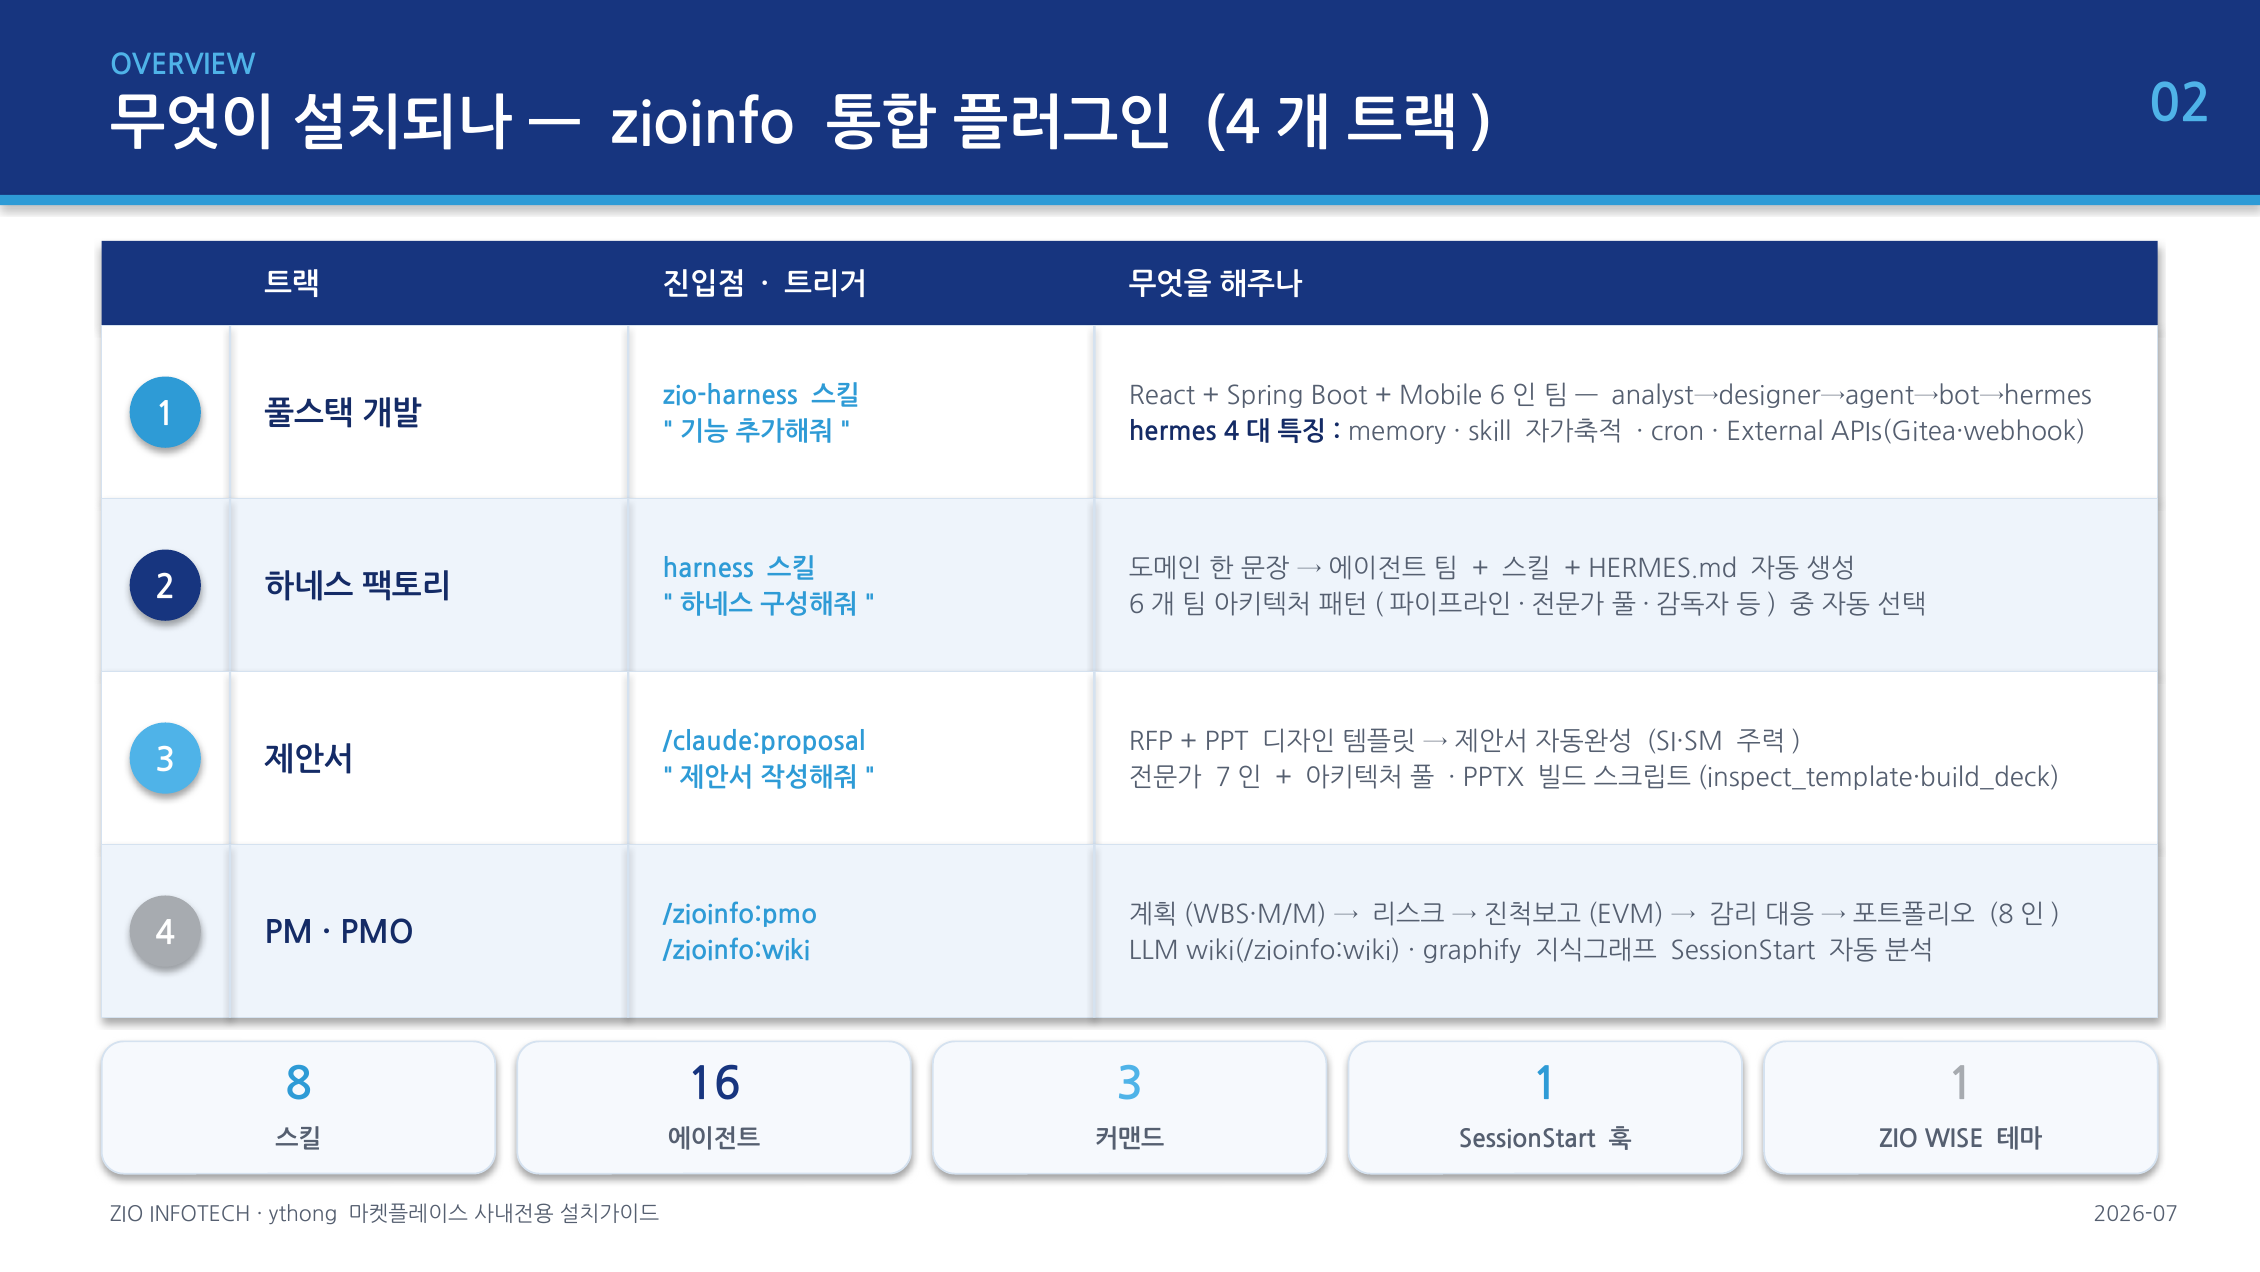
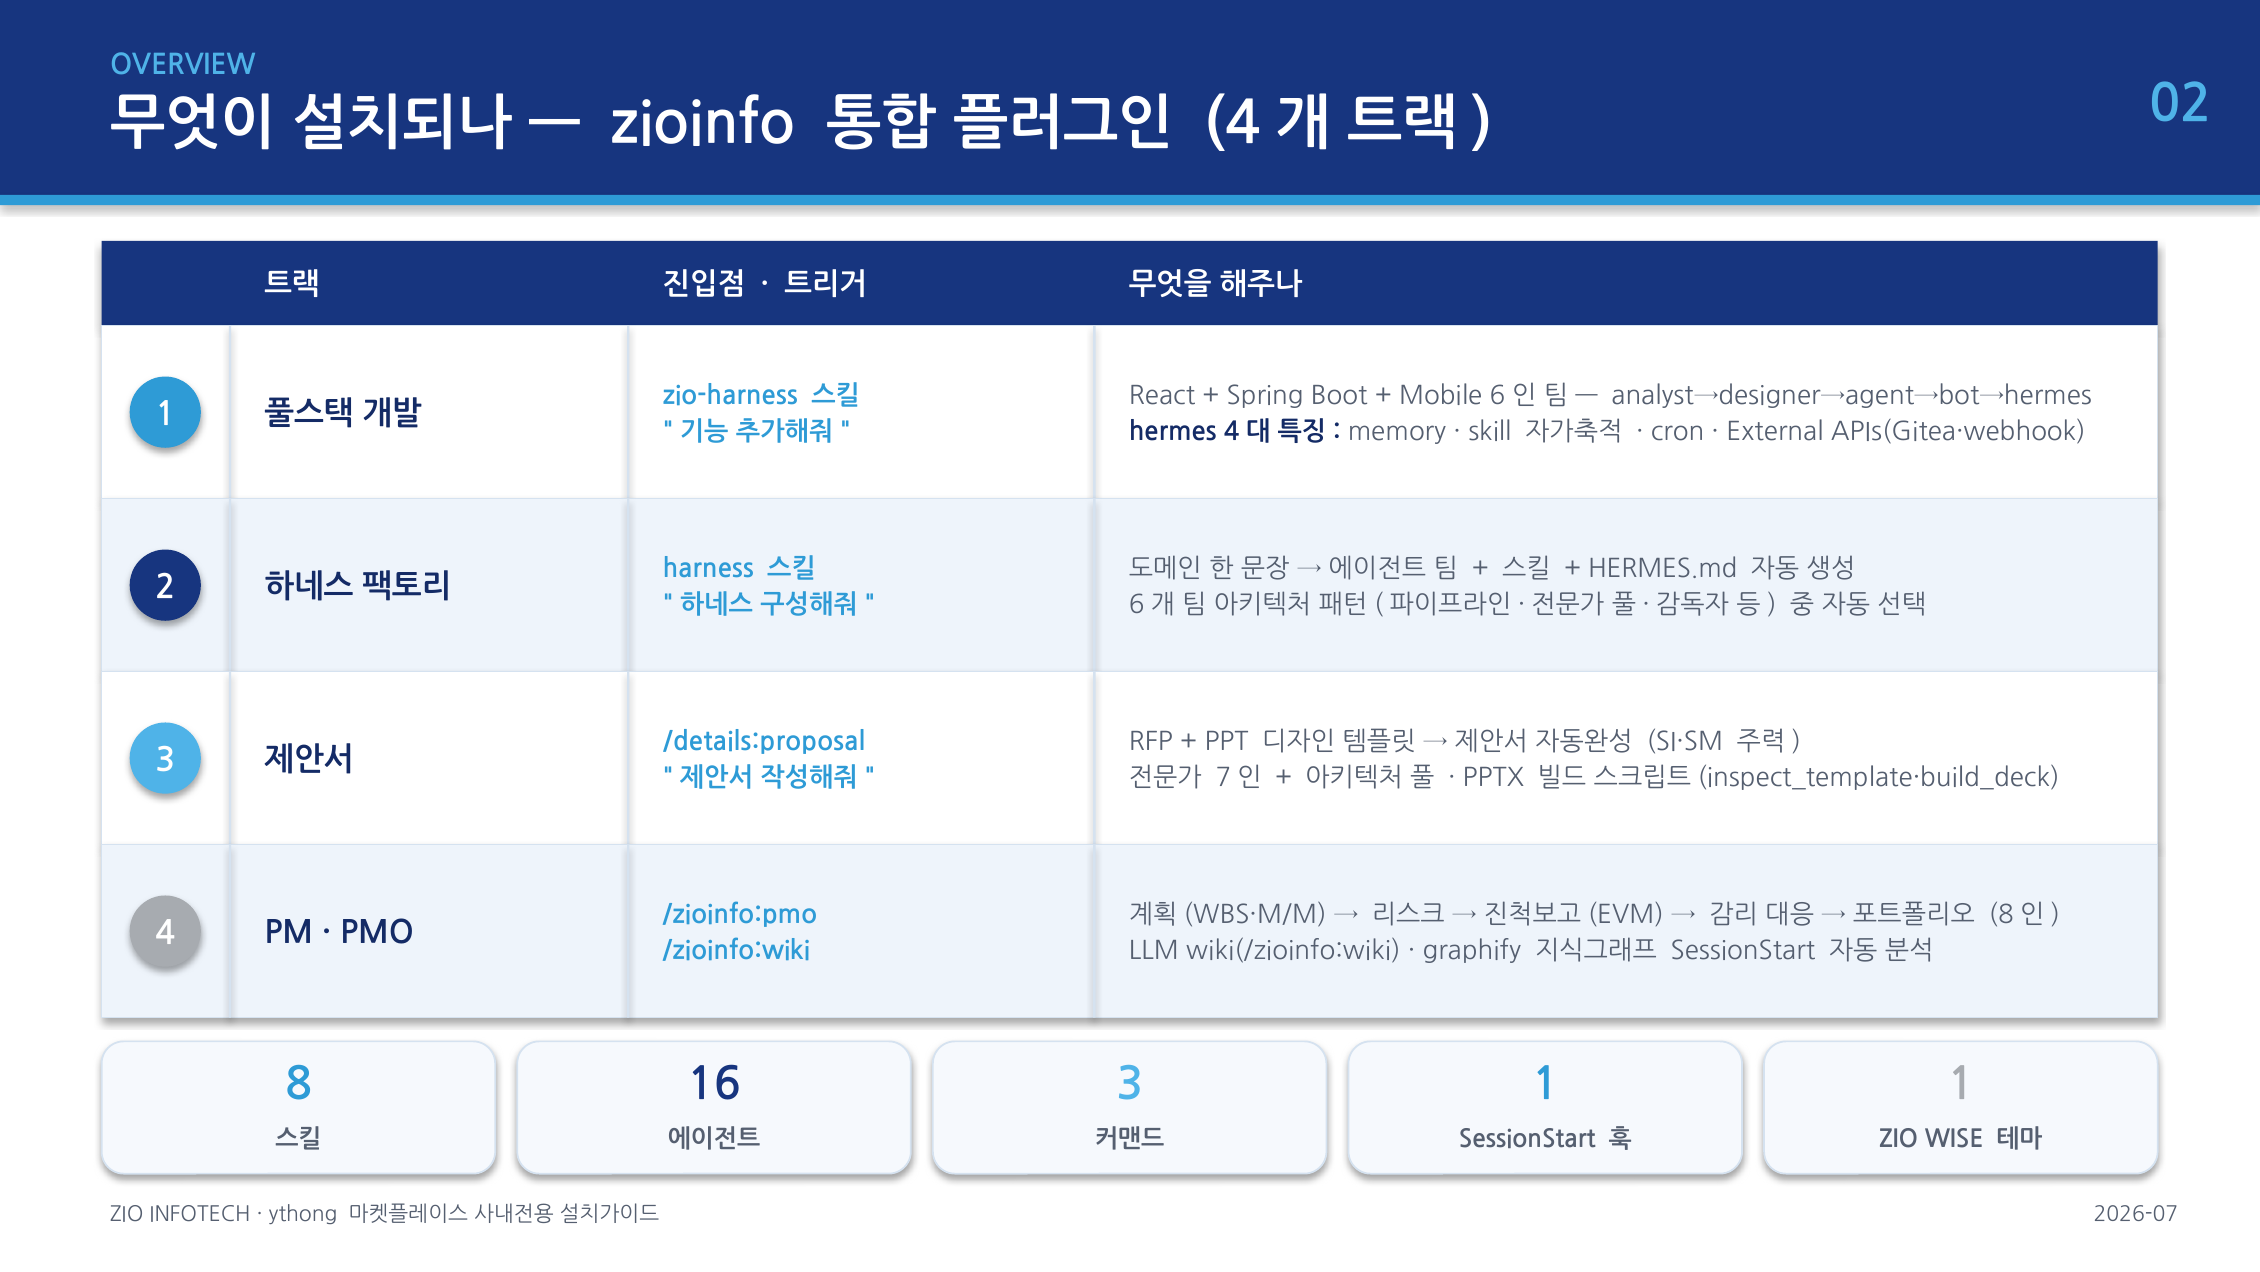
/claude:proposal: /claude:proposal -> /details:proposal
